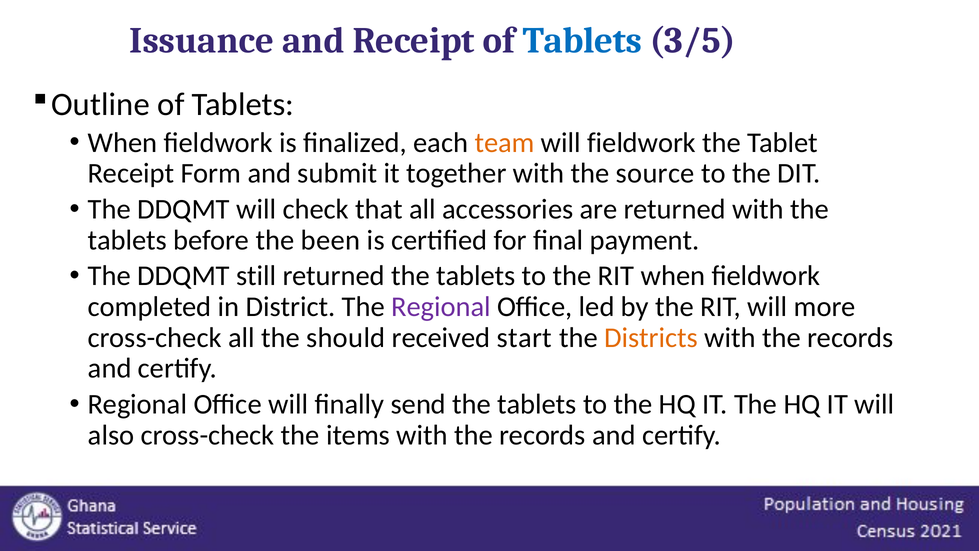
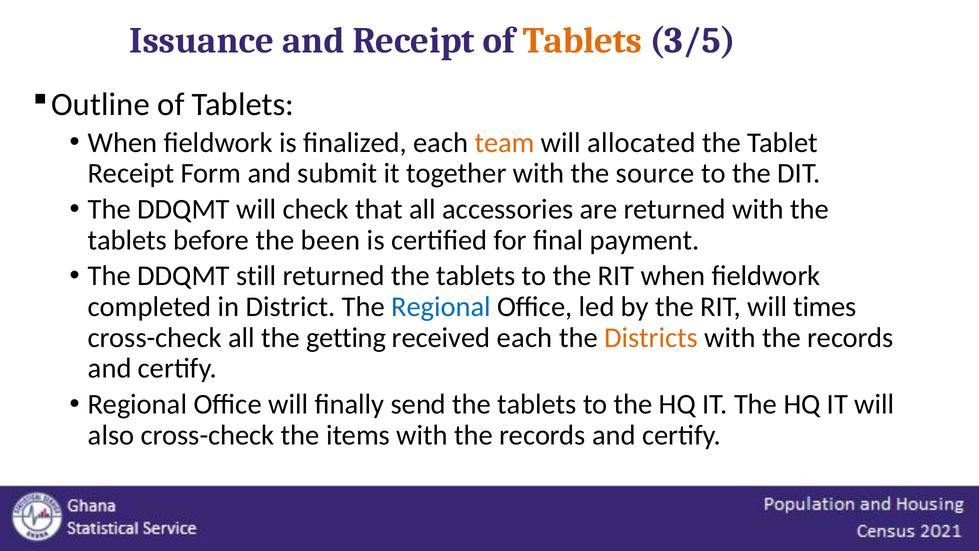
Tablets at (582, 40) colour: blue -> orange
will fieldwork: fieldwork -> allocated
Regional at (441, 307) colour: purple -> blue
more: more -> times
should: should -> getting
received start: start -> each
